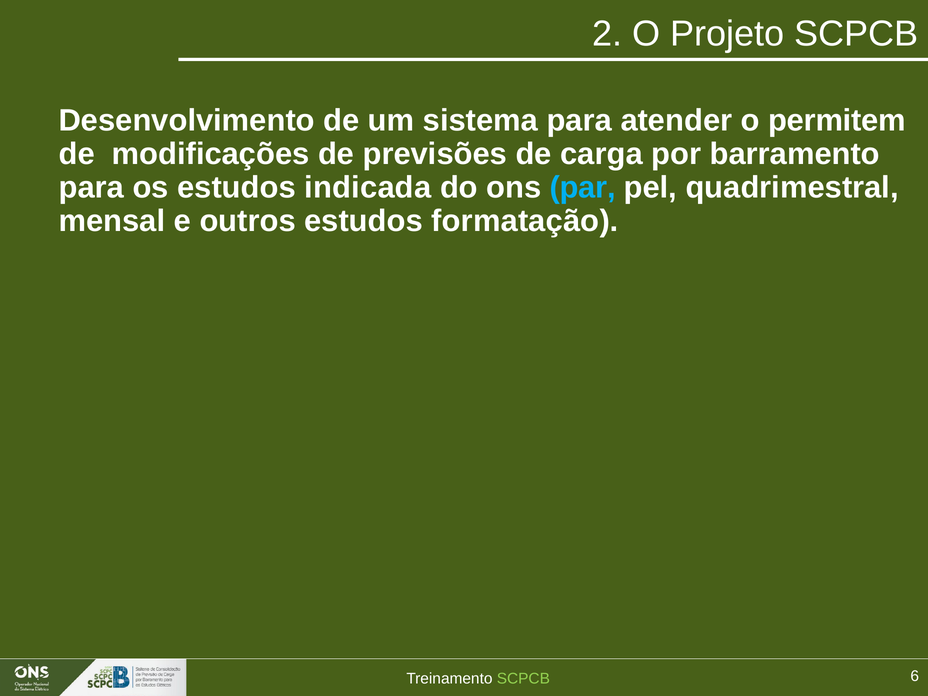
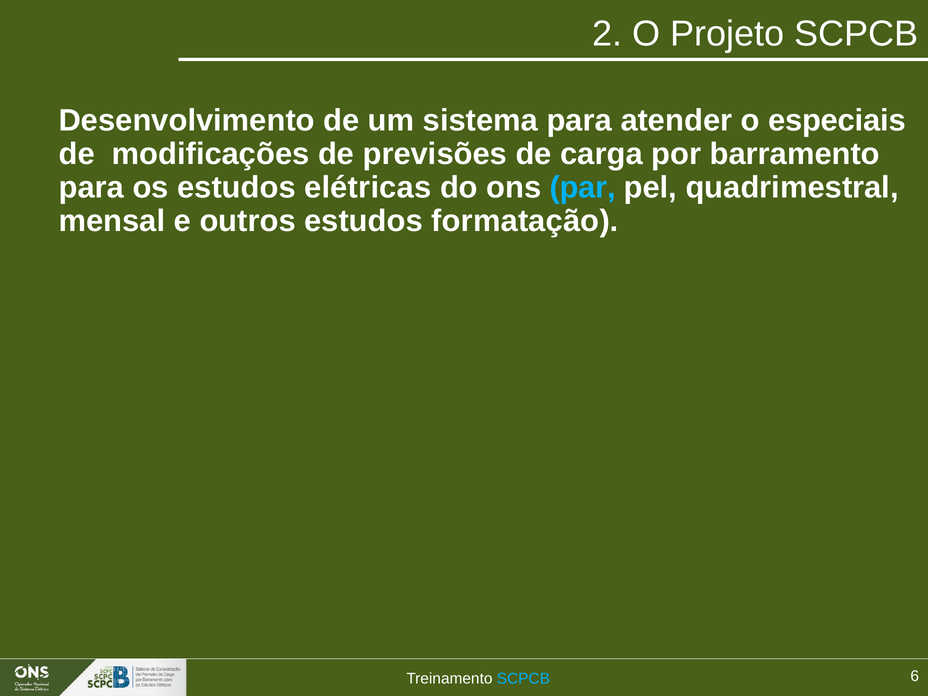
permitem: permitem -> especiais
indicada: indicada -> elétricas
SCPCB at (523, 679) colour: light green -> light blue
